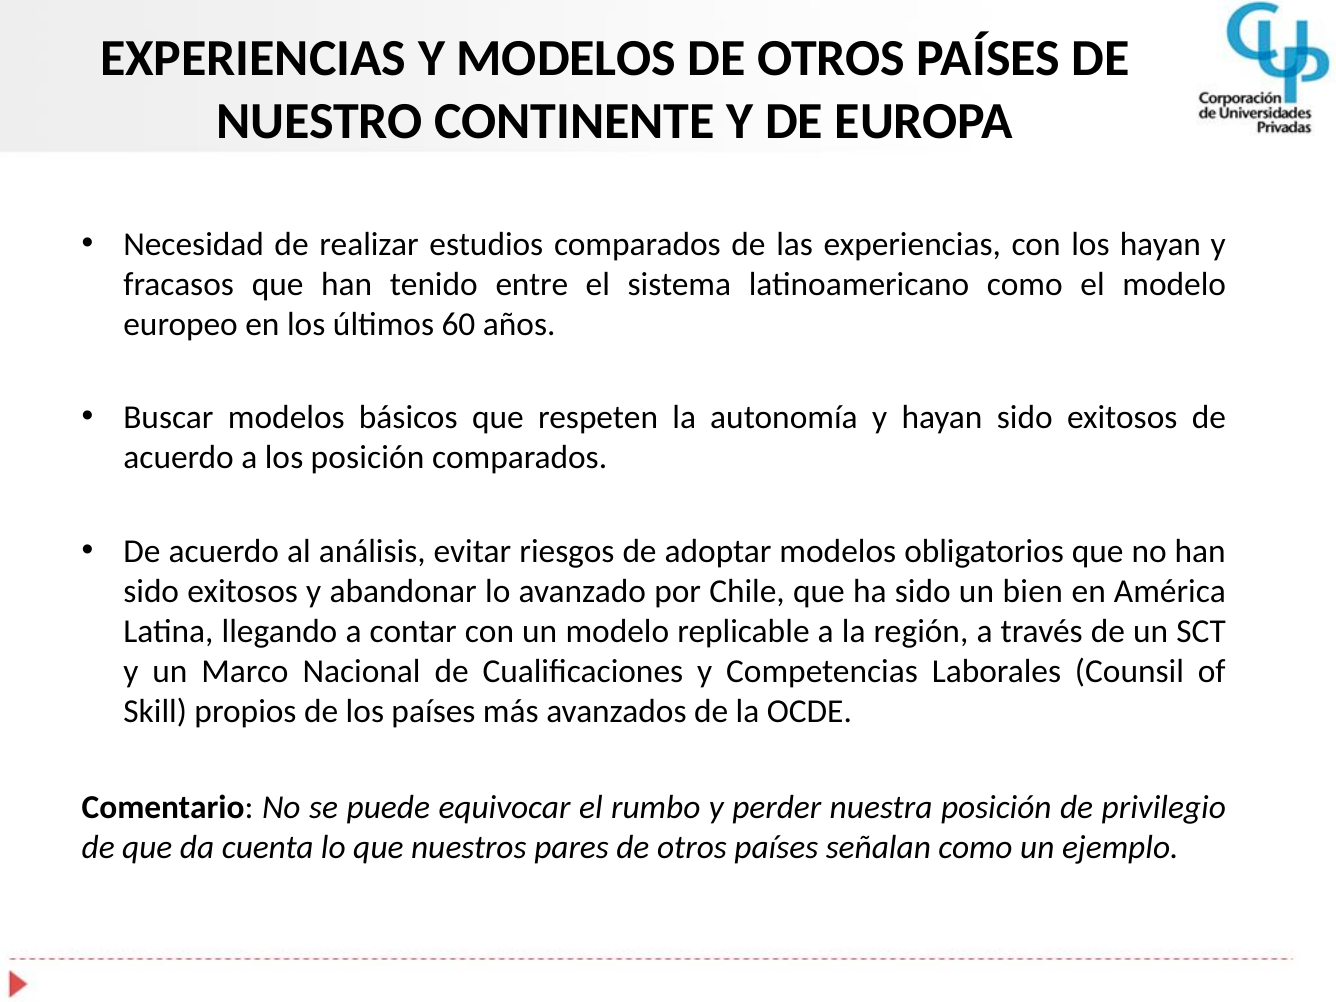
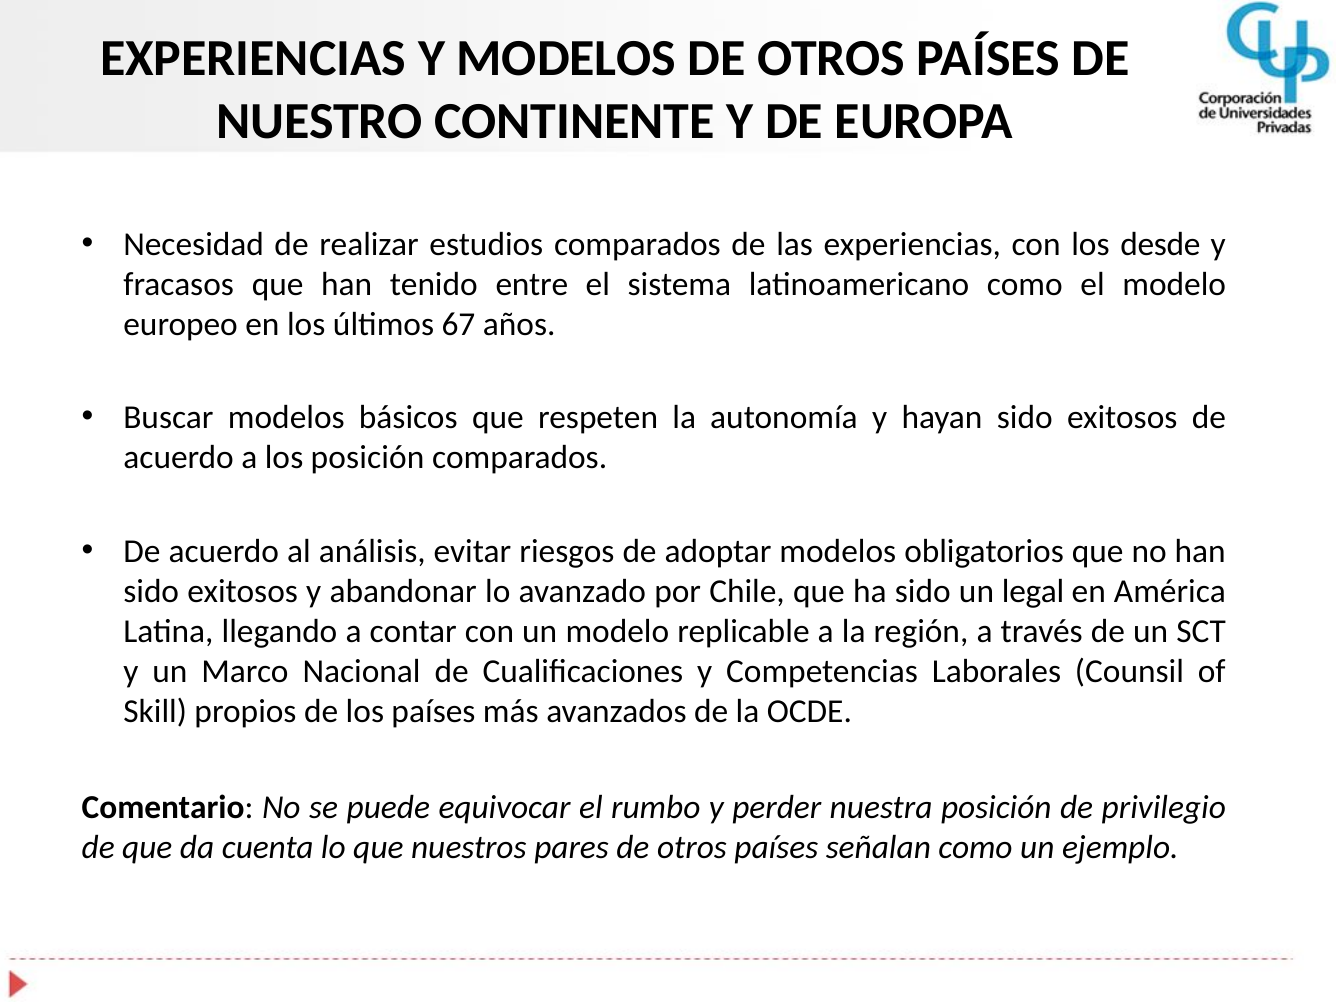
los hayan: hayan -> desde
60: 60 -> 67
bien: bien -> legal
